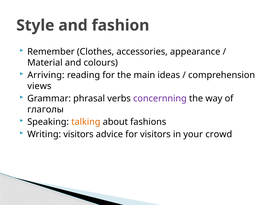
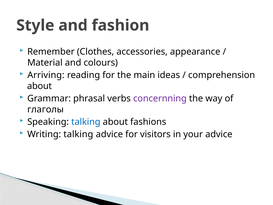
views at (39, 86): views -> about
talking at (86, 122) colour: orange -> blue
Writing visitors: visitors -> talking
your crowd: crowd -> advice
